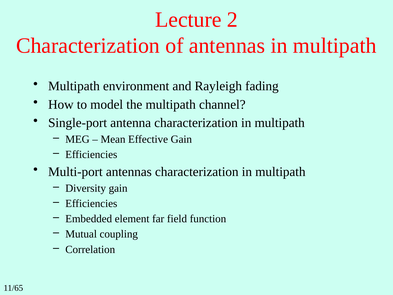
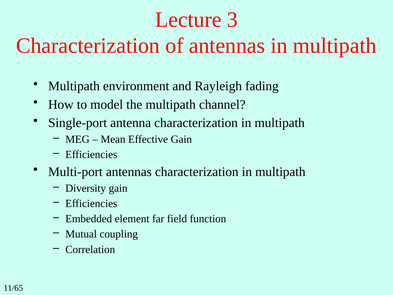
2: 2 -> 3
